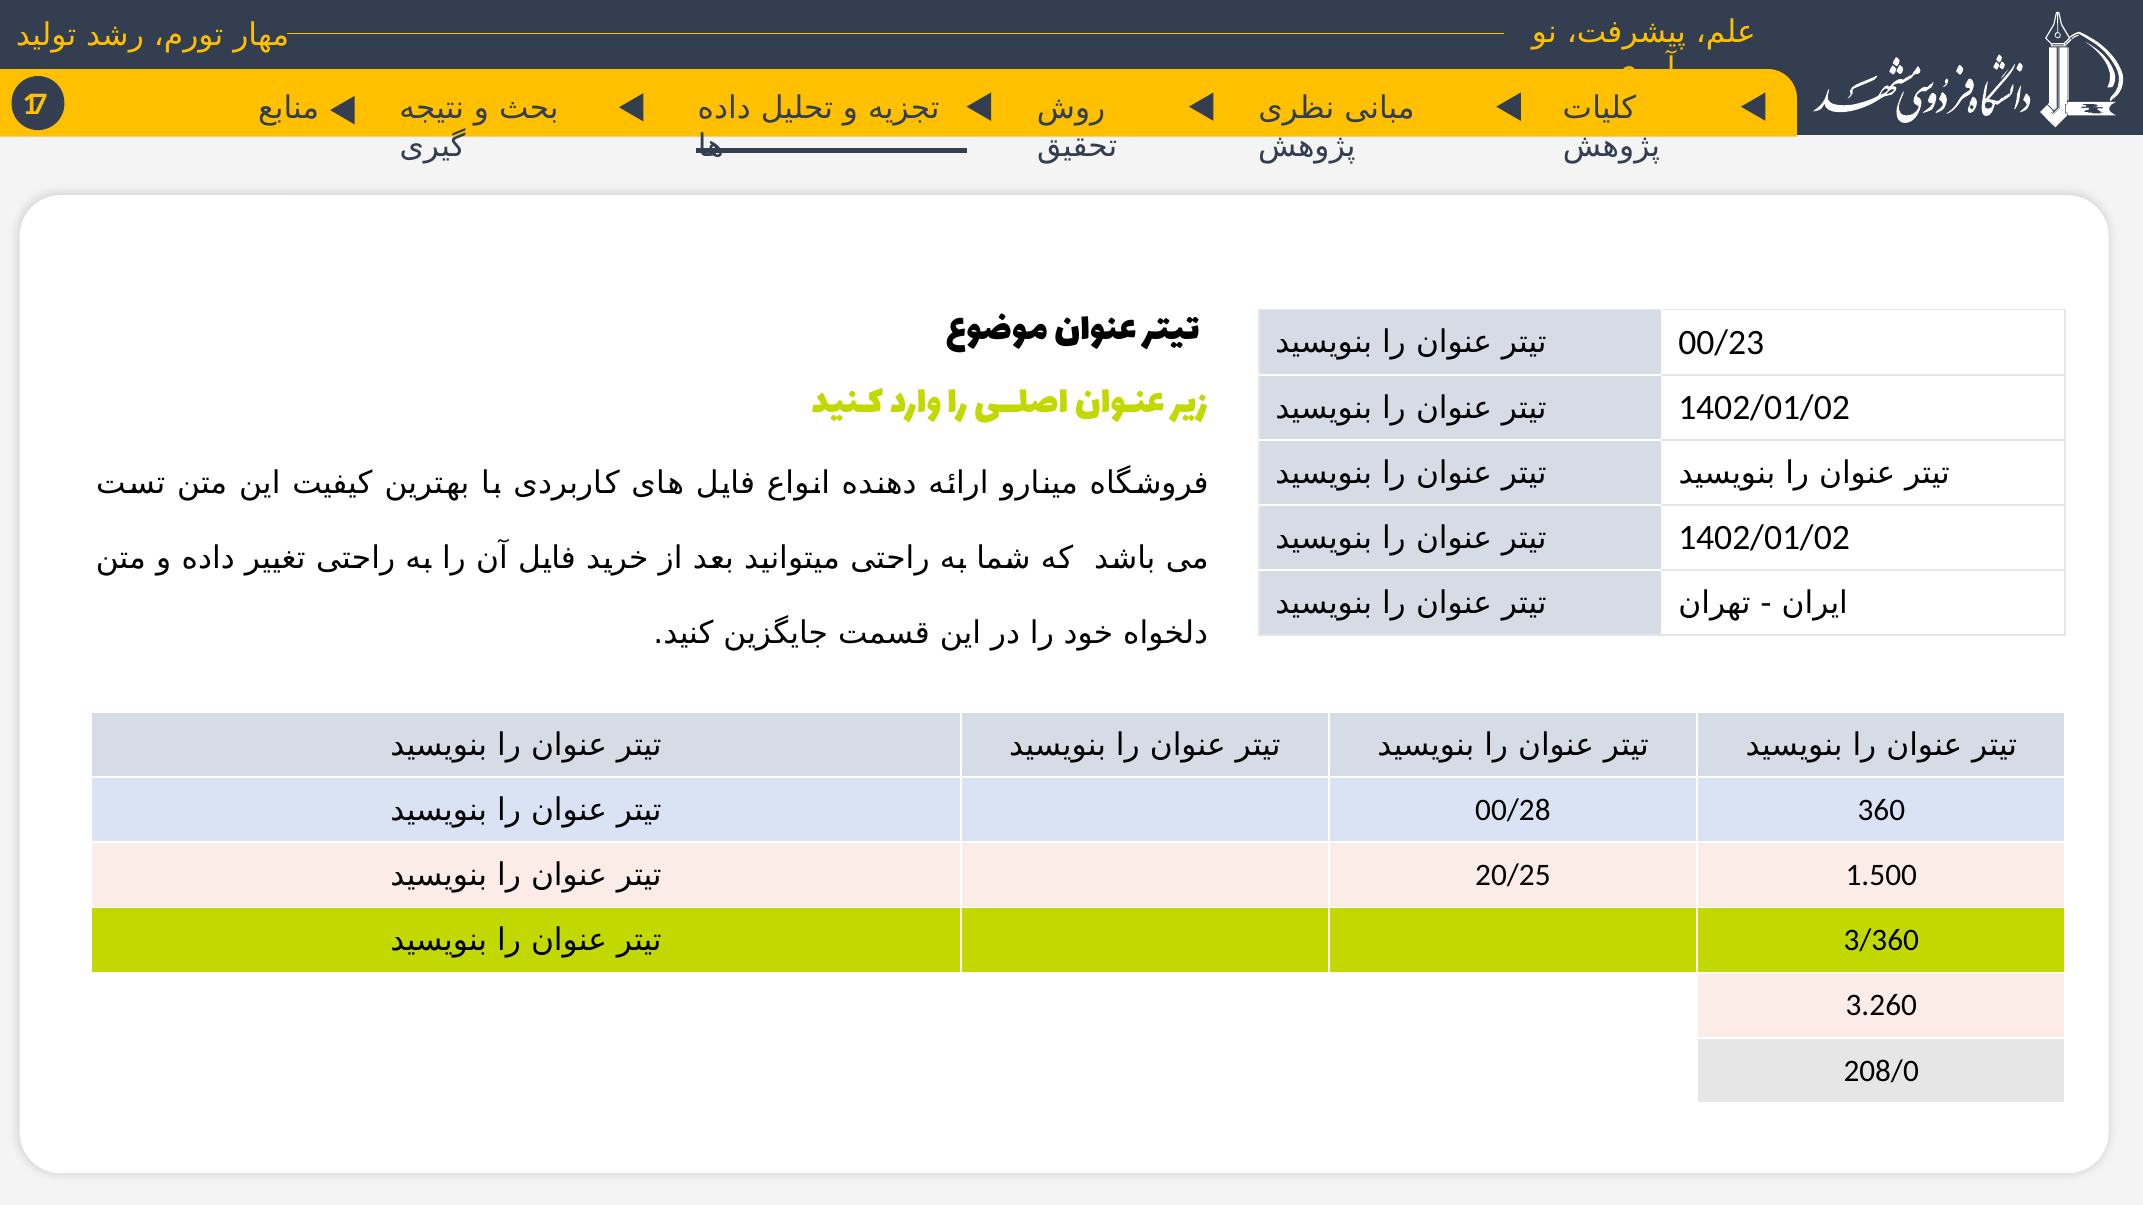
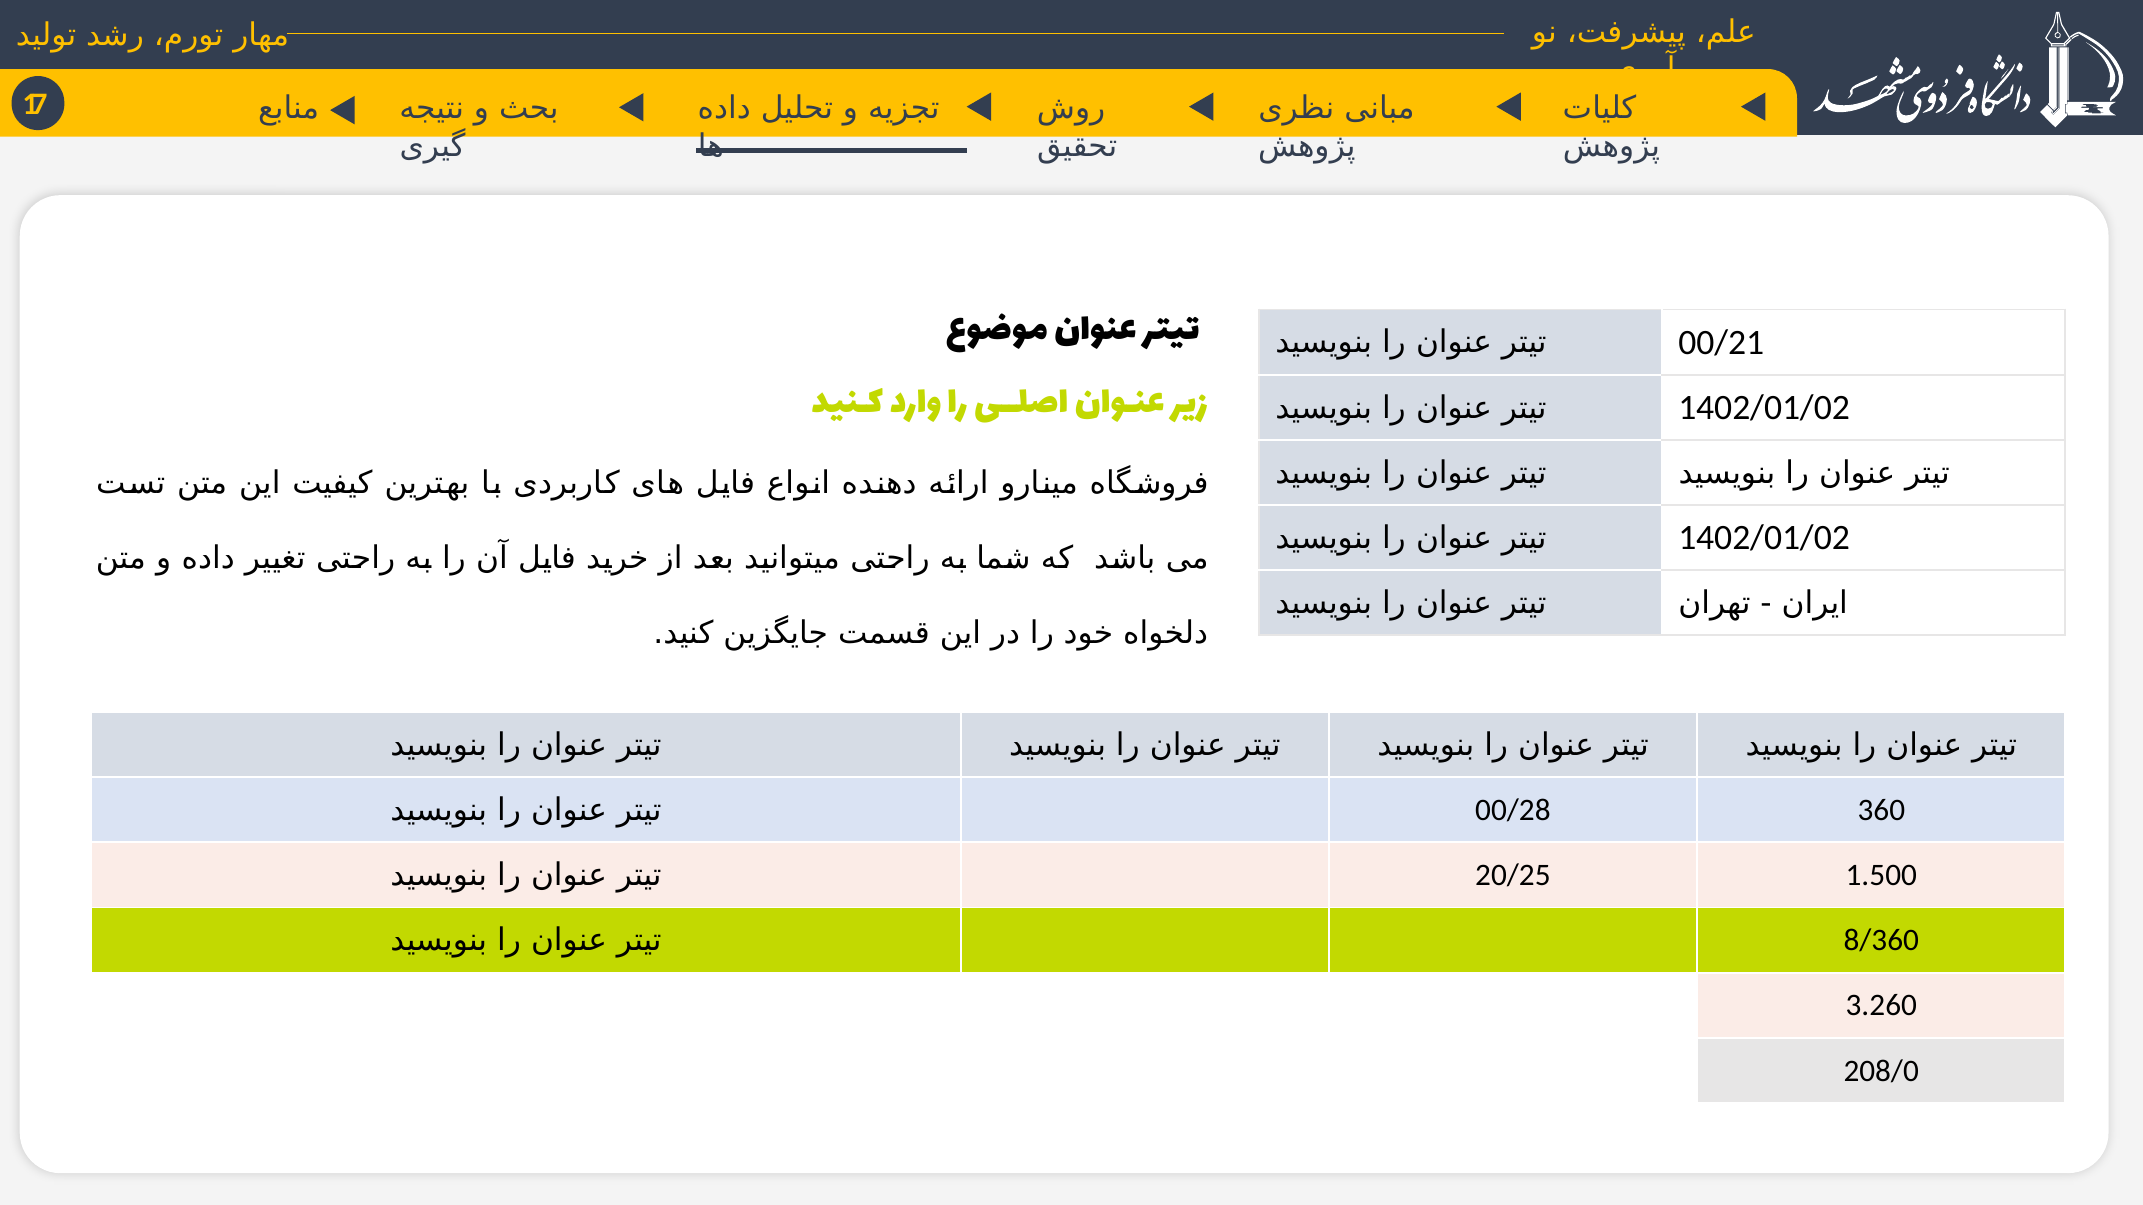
00/23: 00/23 -> 00/21
3/360: 3/360 -> 8/360
